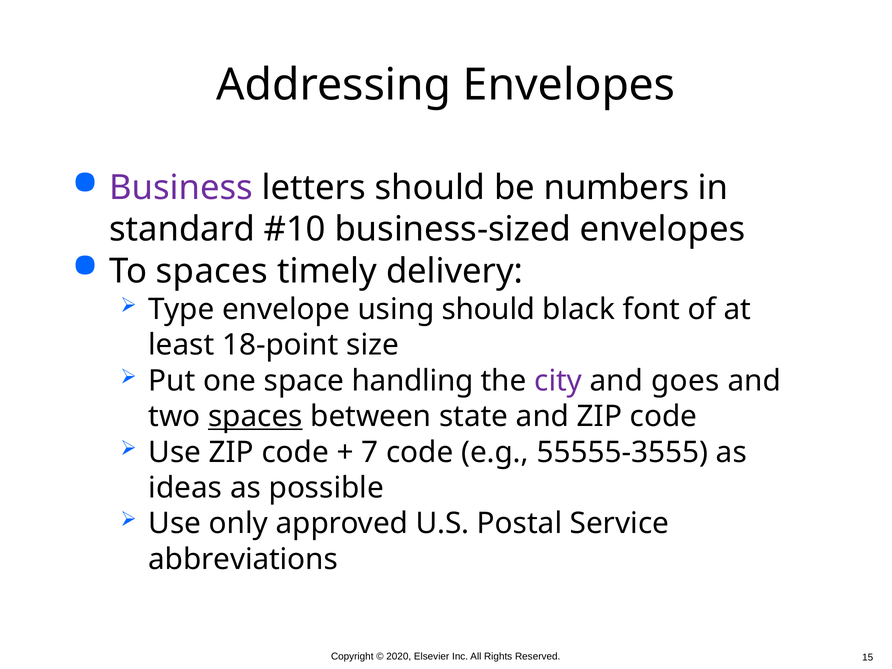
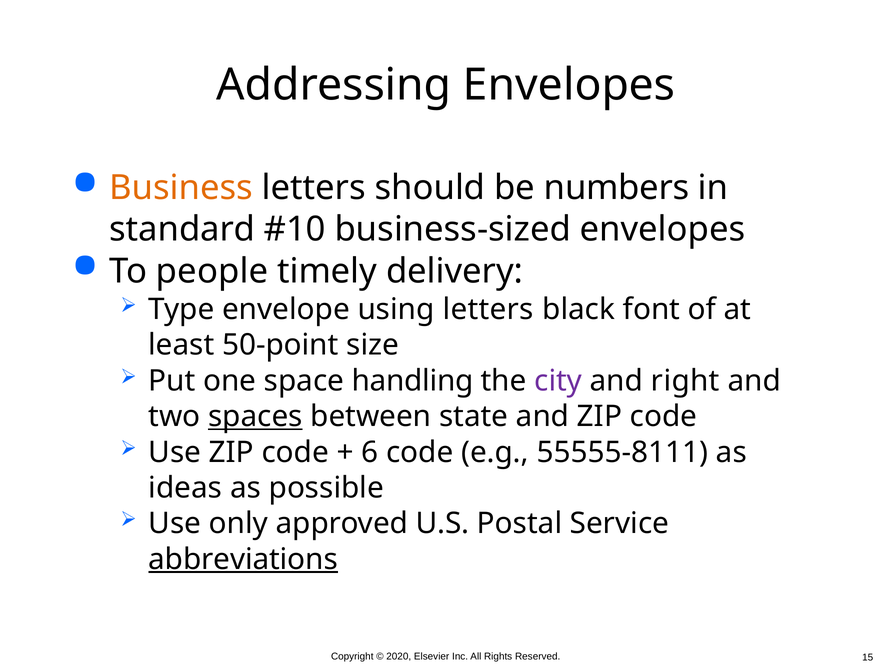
Business colour: purple -> orange
To spaces: spaces -> people
using should: should -> letters
18-point: 18-point -> 50-point
goes: goes -> right
7: 7 -> 6
55555-3555: 55555-3555 -> 55555-8111
abbreviations underline: none -> present
